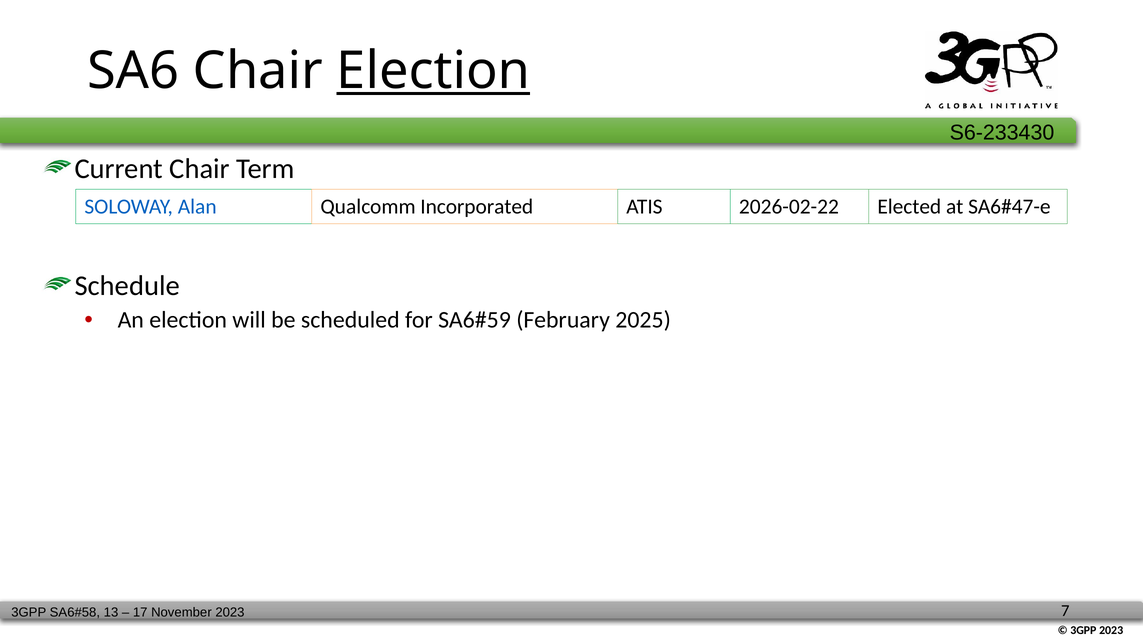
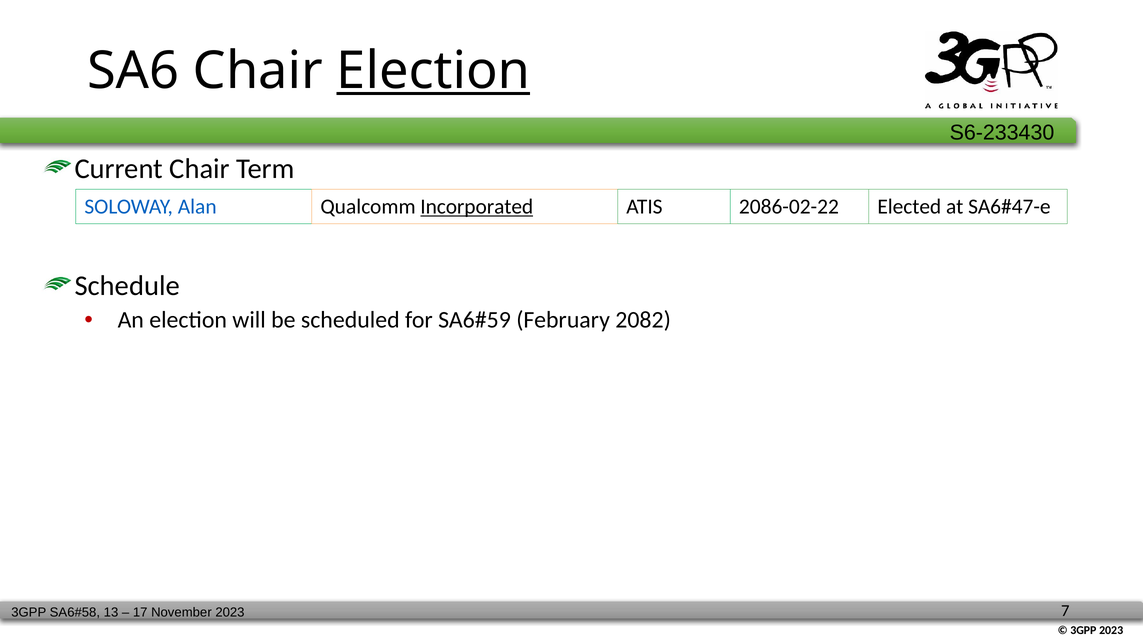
Incorporated underline: none -> present
2026-02-22: 2026-02-22 -> 2086-02-22
2025: 2025 -> 2082
